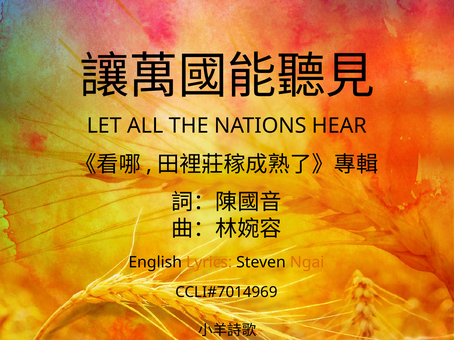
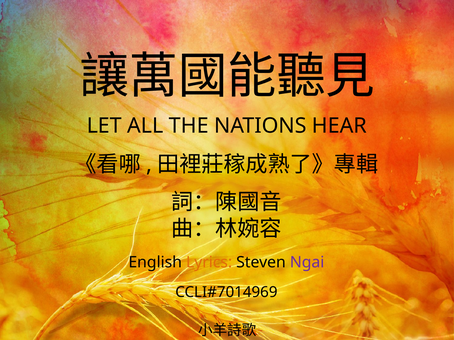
Ngai colour: orange -> purple
